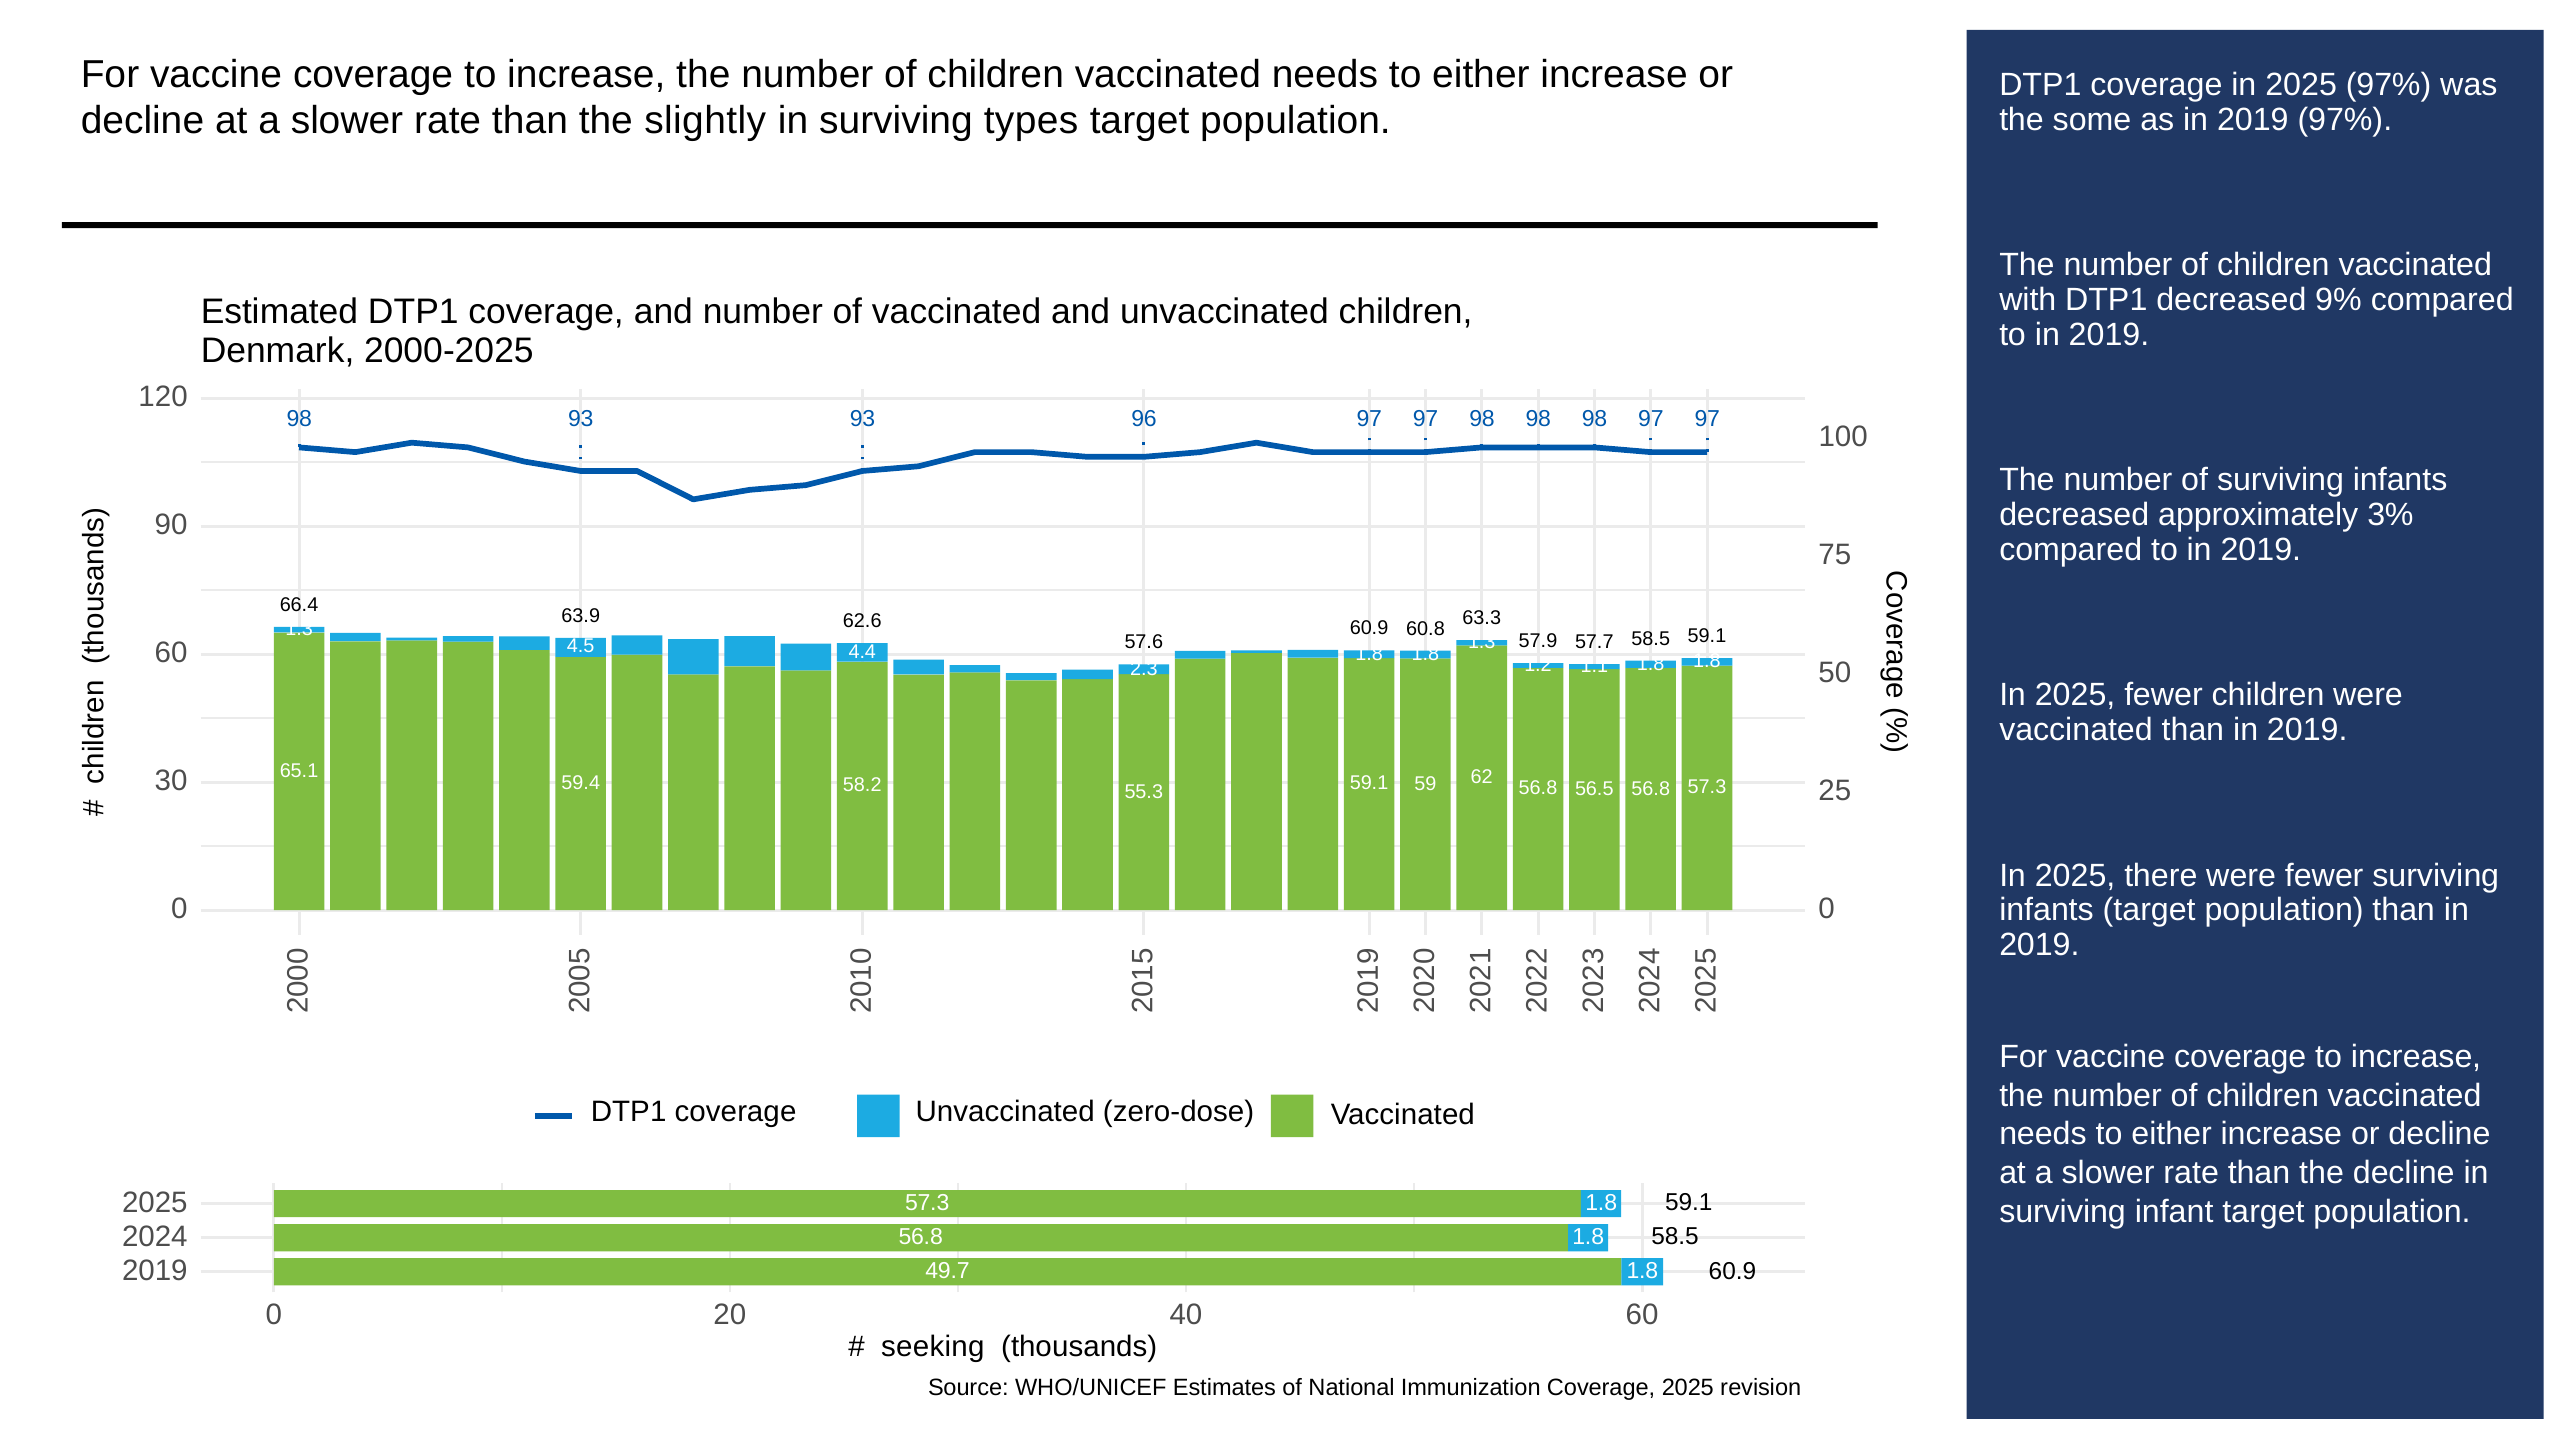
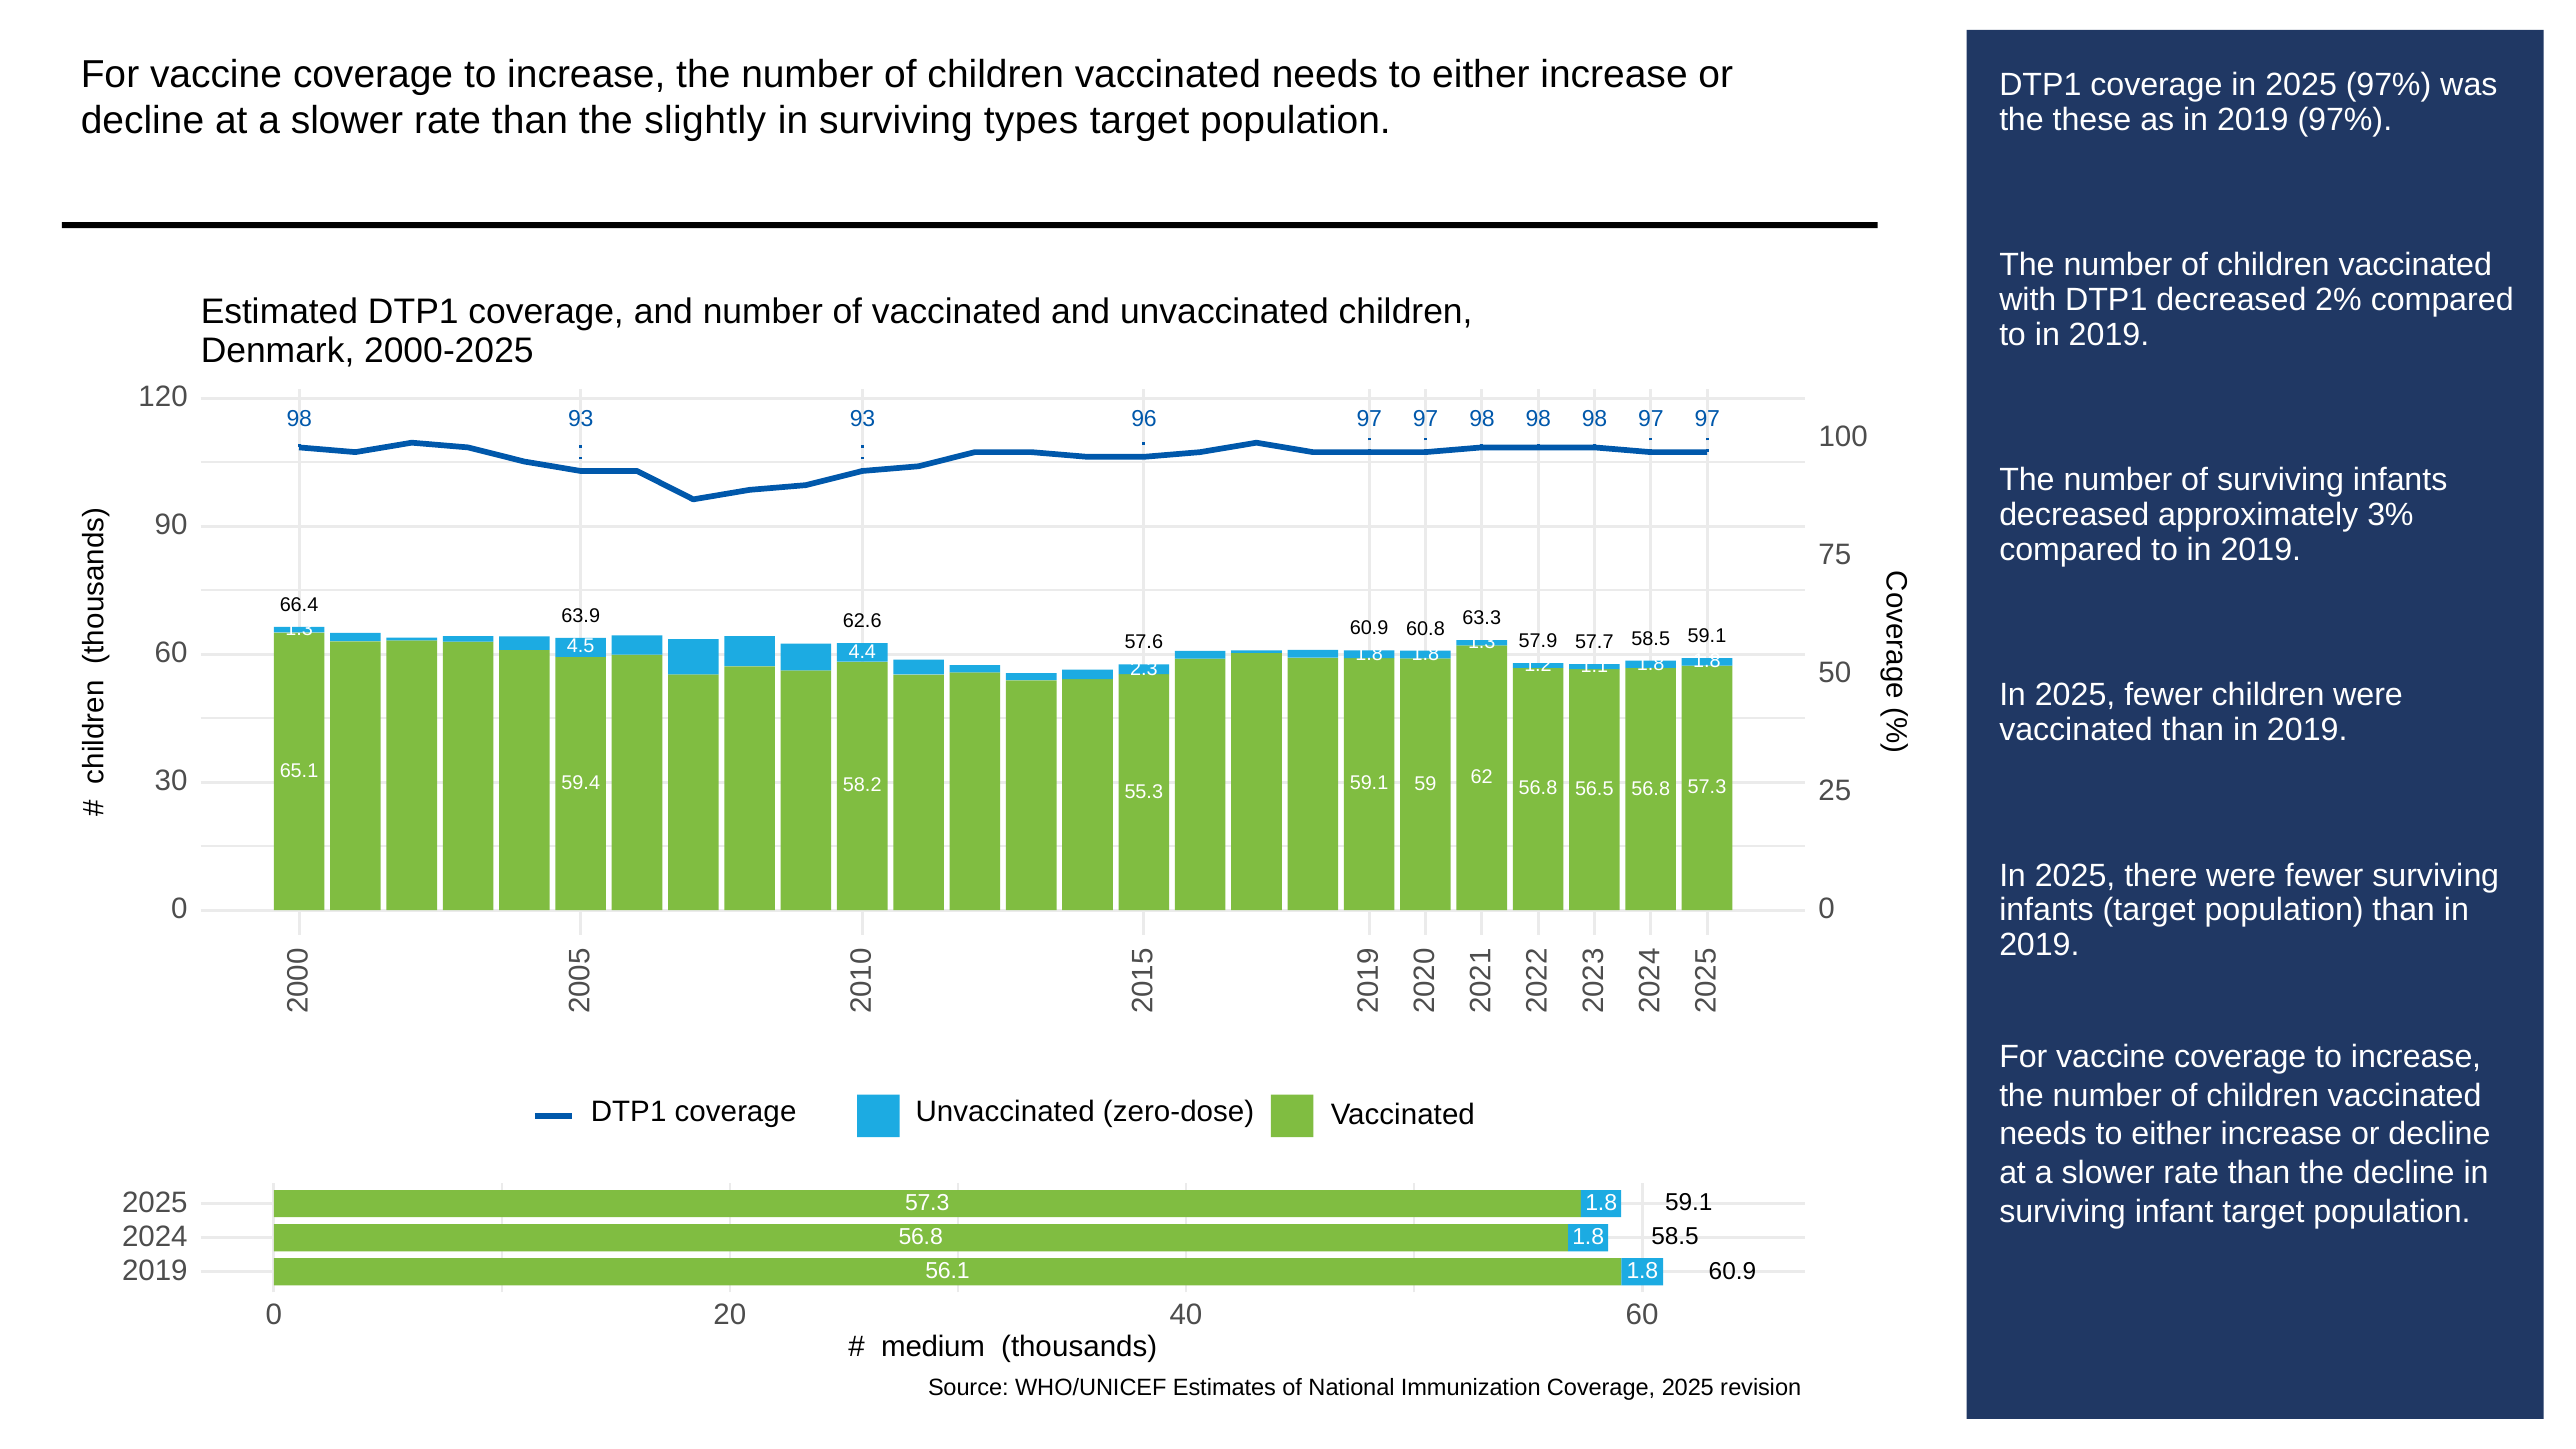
some: some -> these
9%: 9% -> 2%
49.7: 49.7 -> 56.1
seeking: seeking -> medium
